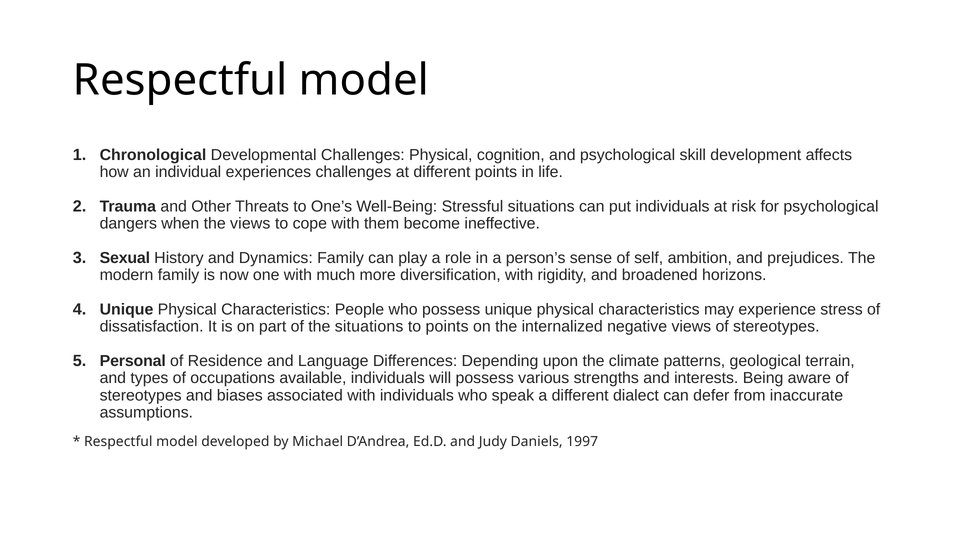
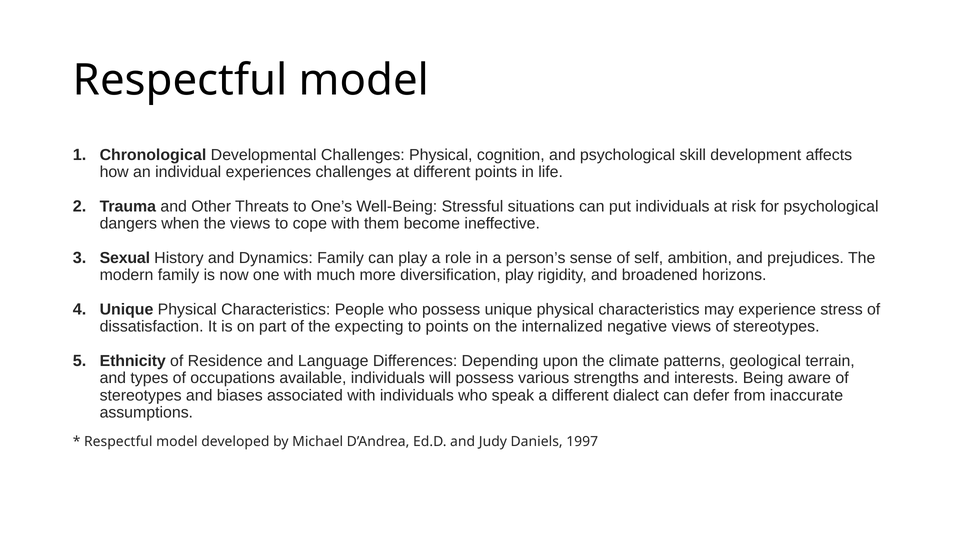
diversification with: with -> play
the situations: situations -> expecting
Personal: Personal -> Ethnicity
